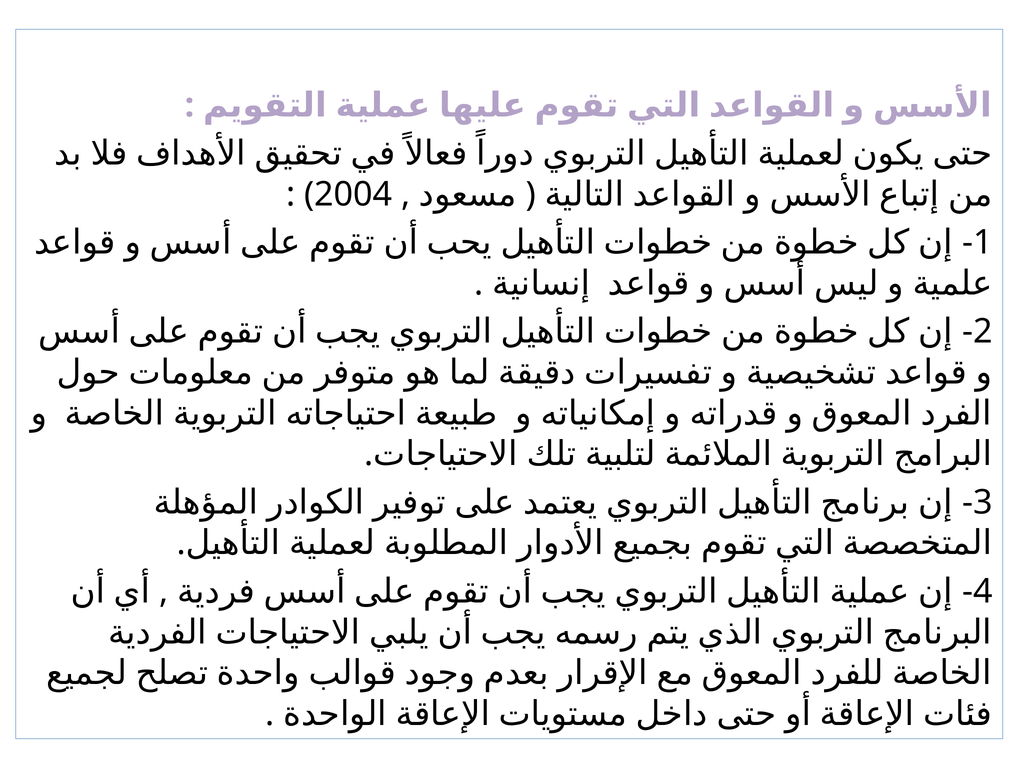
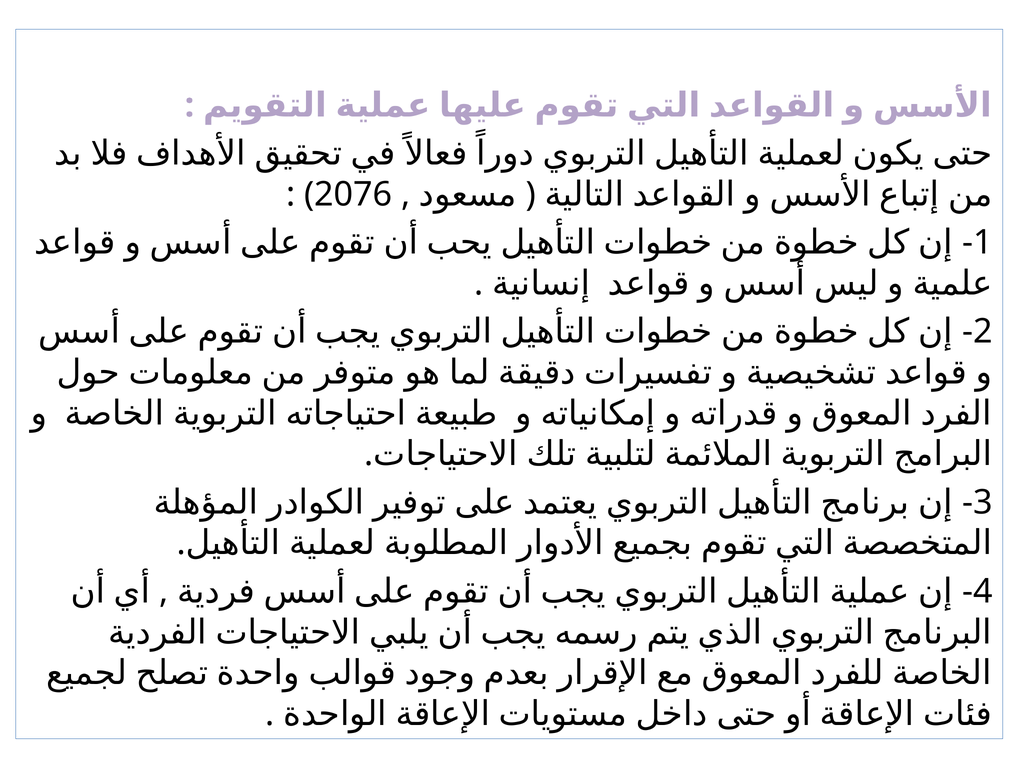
2004: 2004 -> 2076
